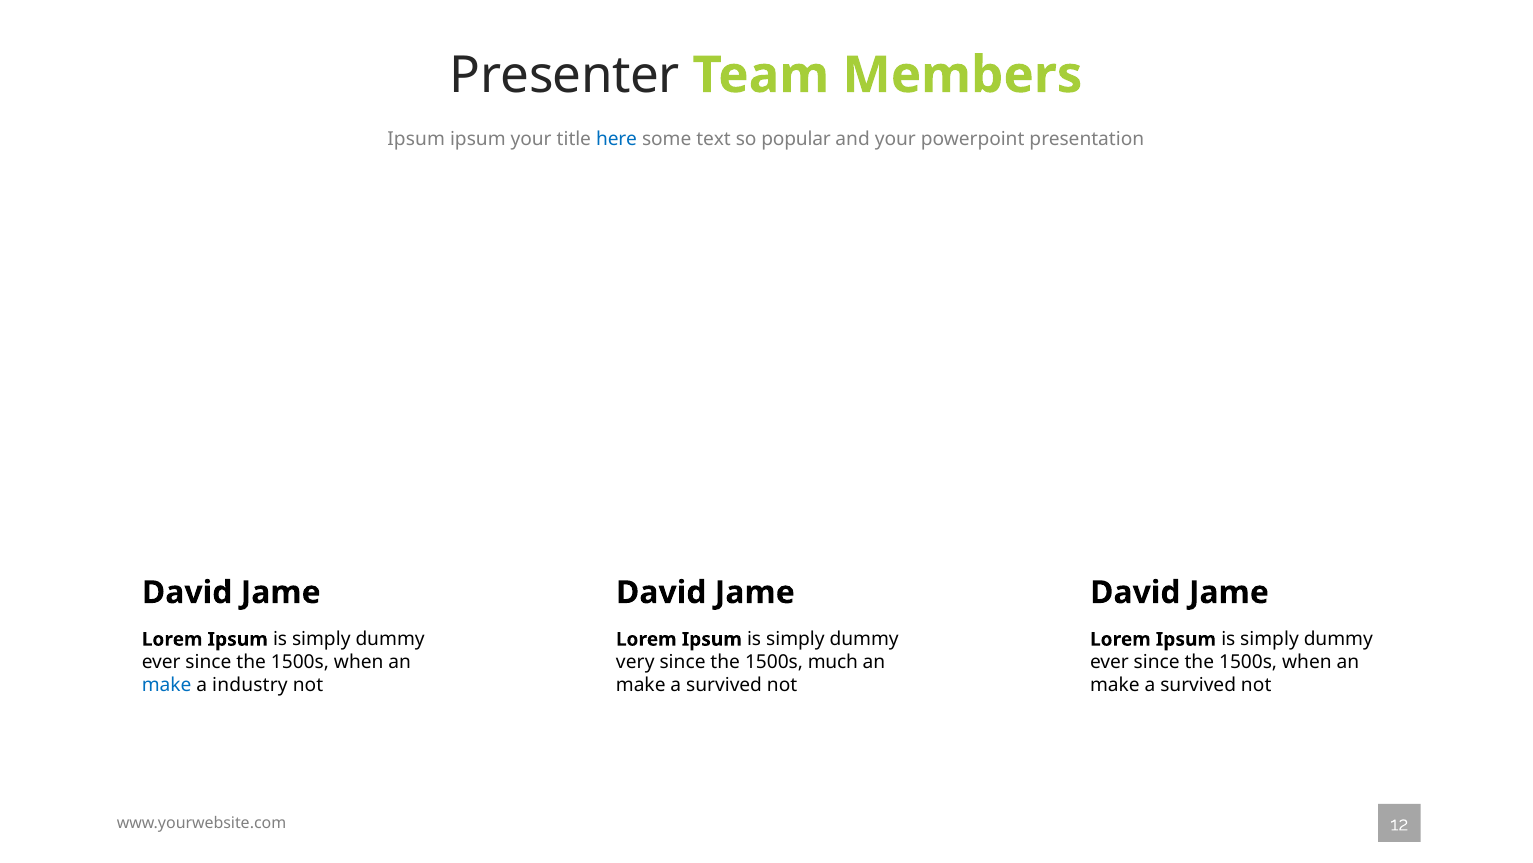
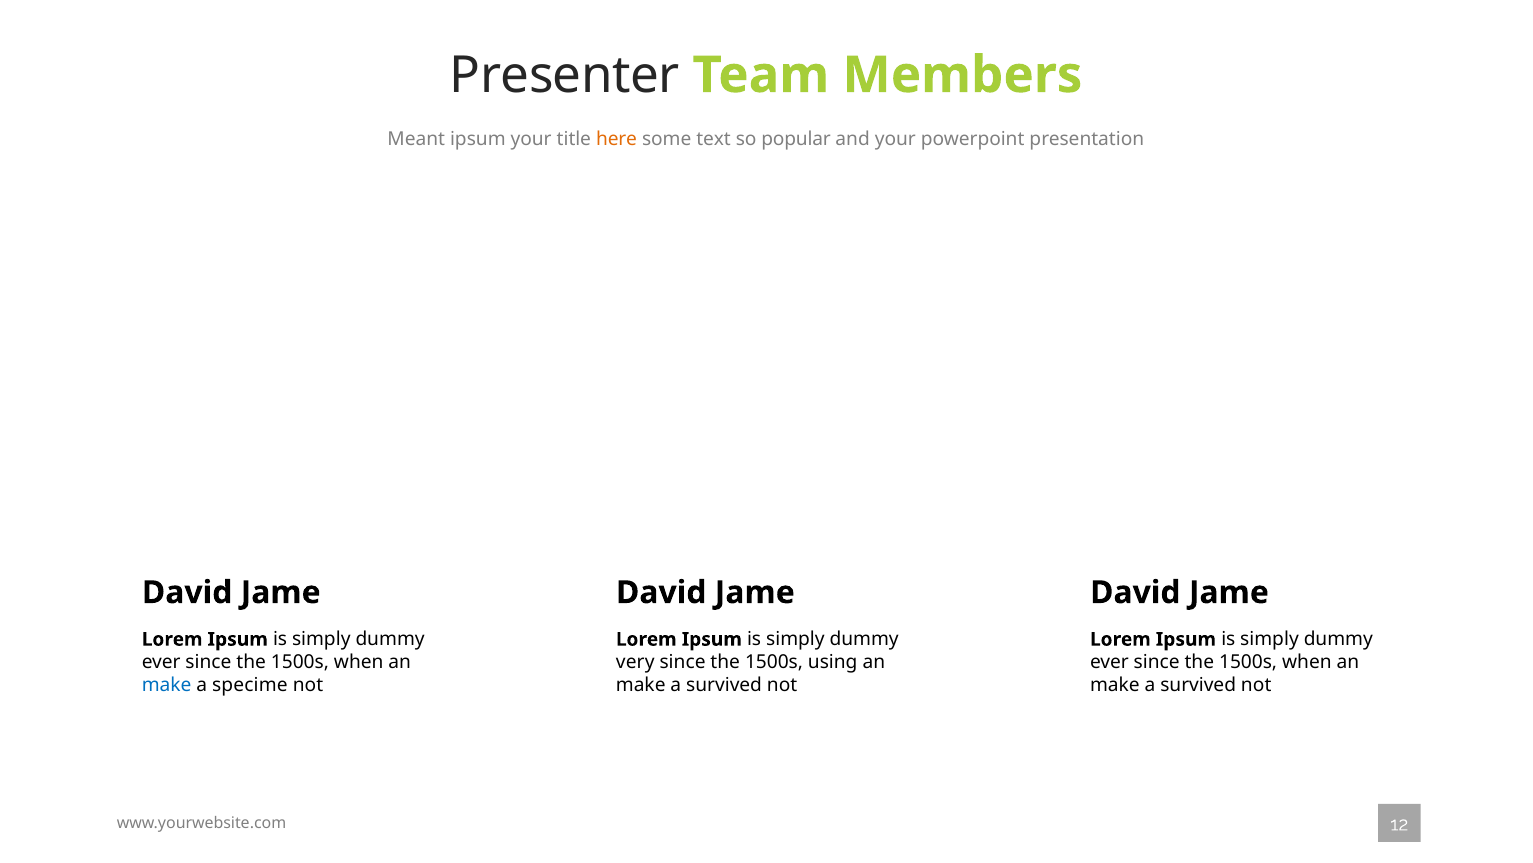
Ipsum at (416, 139): Ipsum -> Meant
here colour: blue -> orange
much: much -> using
industry: industry -> specime
